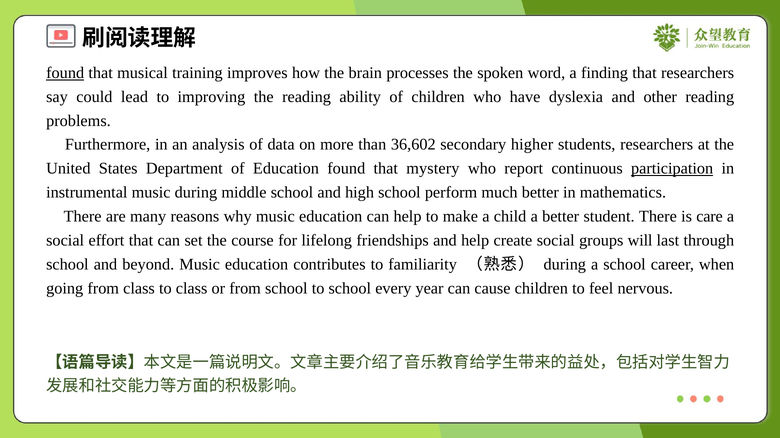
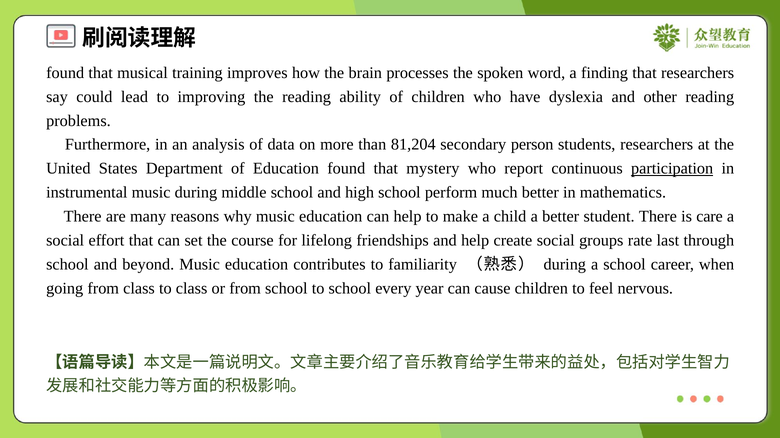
found at (65, 73) underline: present -> none
36,602: 36,602 -> 81,204
higher: higher -> person
will: will -> rate
